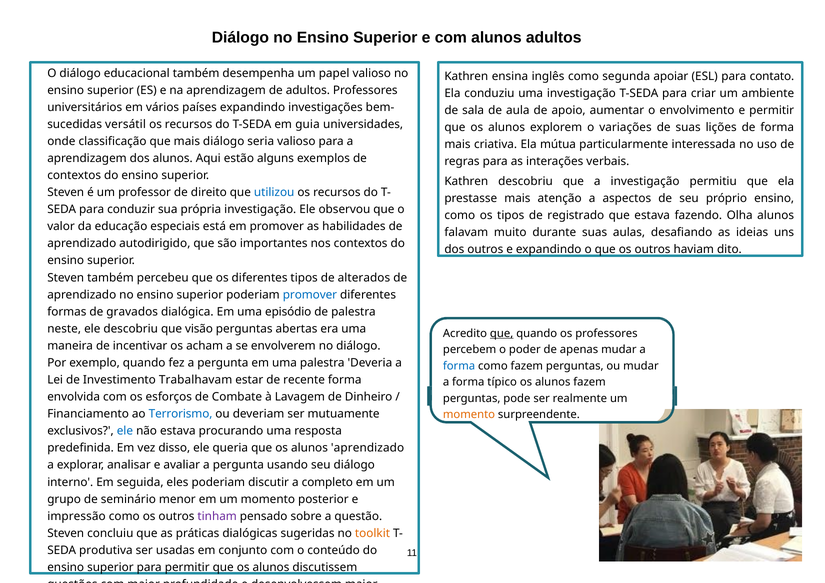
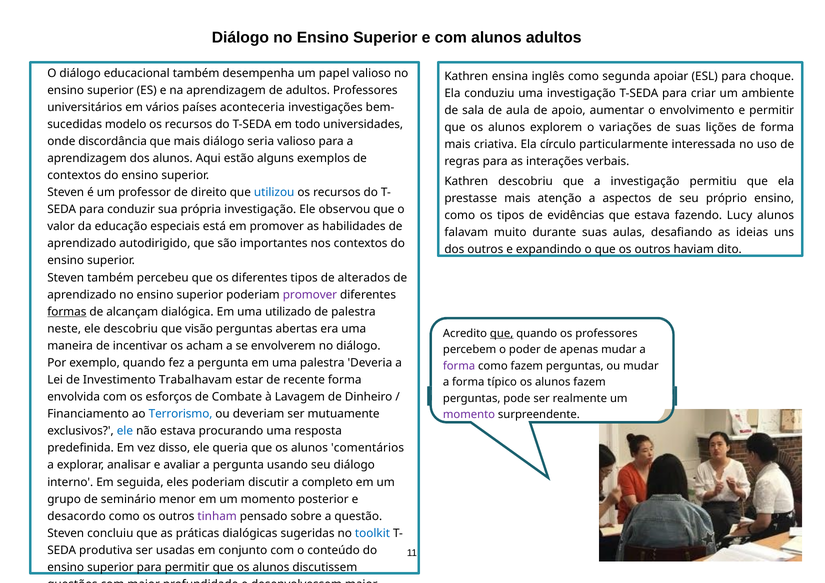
contato: contato -> choque
países expandindo: expandindo -> aconteceria
versátil: versátil -> modelo
guia: guia -> todo
classificação: classificação -> discordância
mútua: mútua -> círculo
registrado: registrado -> evidências
Olha: Olha -> Lucy
promover at (310, 295) colour: blue -> purple
formas underline: none -> present
gravados: gravados -> alcançam
episódio: episódio -> utilizado
forma at (459, 366) colour: blue -> purple
momento at (469, 415) colour: orange -> purple
alunos aprendizado: aprendizado -> comentários
impressão: impressão -> desacordo
toolkit colour: orange -> blue
